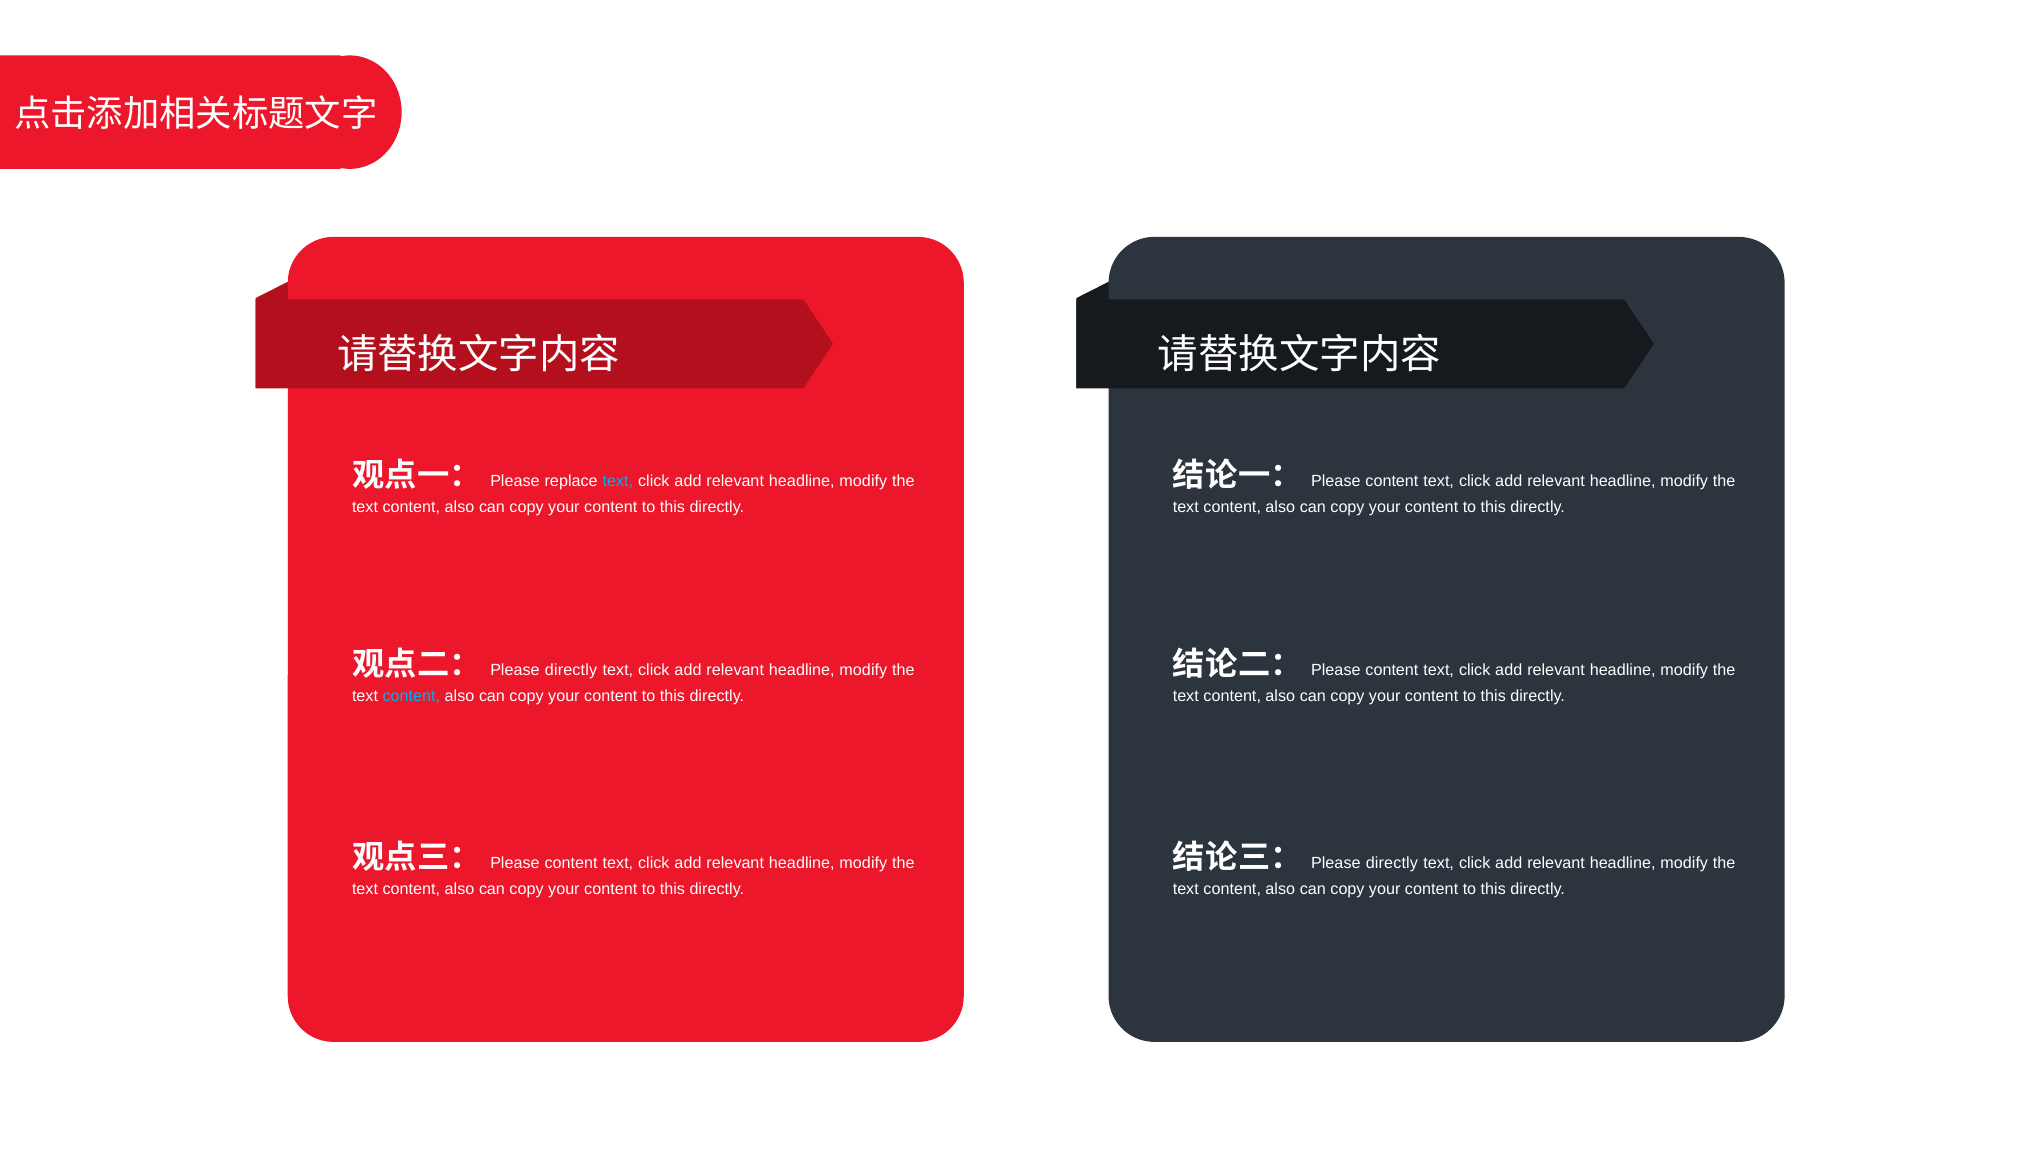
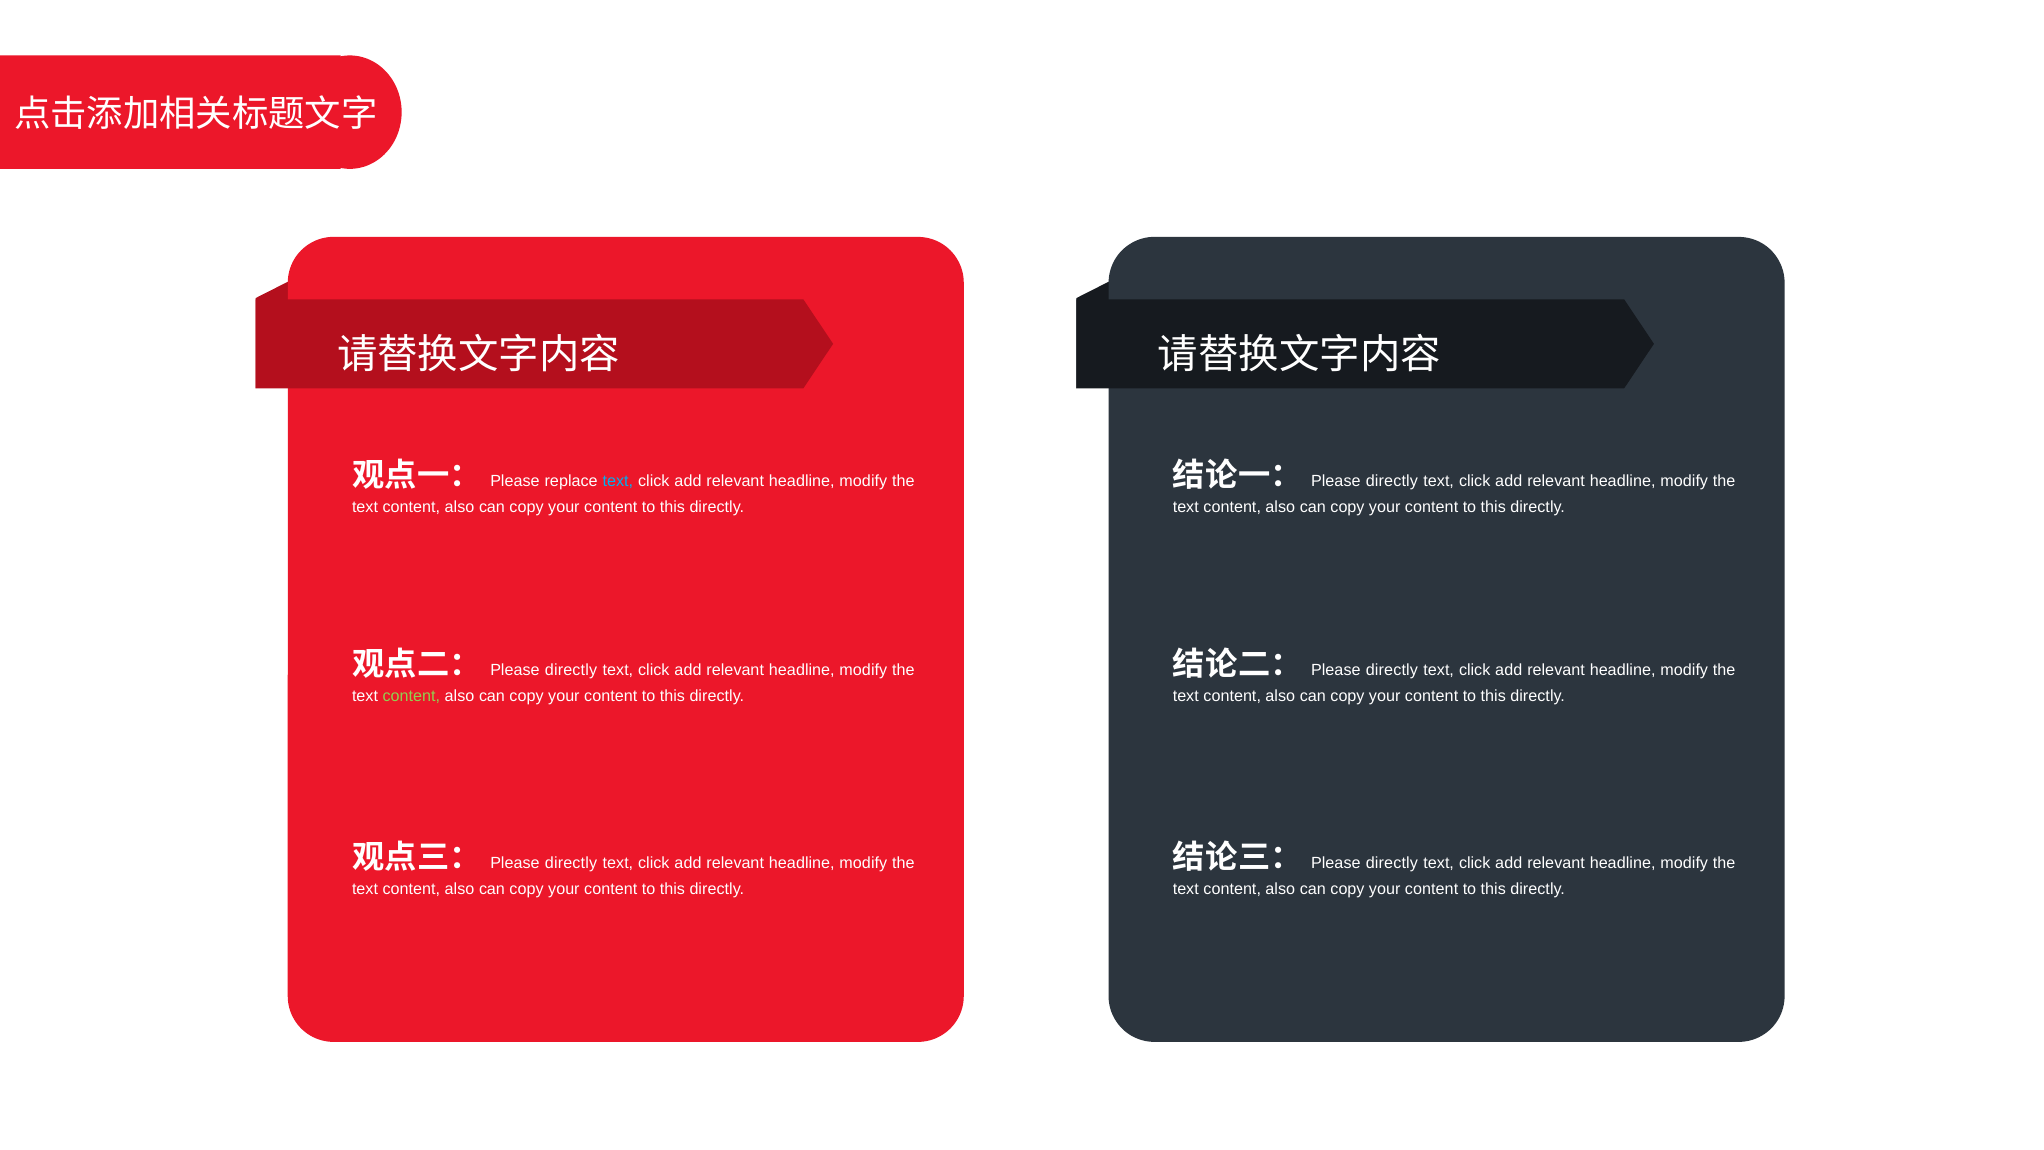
content at (1392, 481): content -> directly
content at (1392, 670): content -> directly
content at (411, 696) colour: light blue -> light green
content at (571, 863): content -> directly
